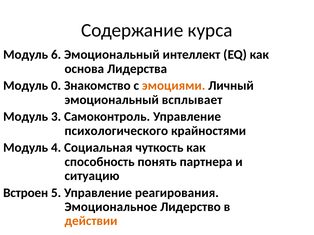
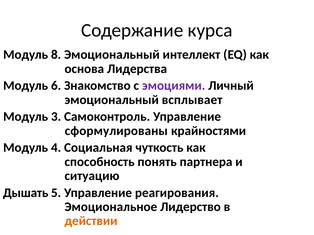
6: 6 -> 8
0: 0 -> 6
эмоциями colour: orange -> purple
психологического: психологического -> сформулированы
Встроен: Встроен -> Дышать
